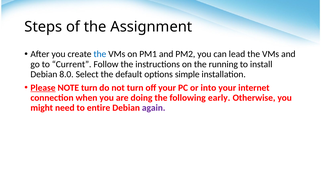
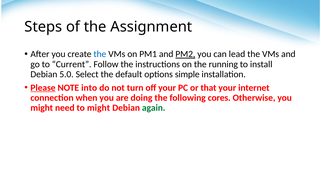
PM2 underline: none -> present
8.0: 8.0 -> 5.0
NOTE turn: turn -> into
into: into -> that
early: early -> cores
to entire: entire -> might
again colour: purple -> green
